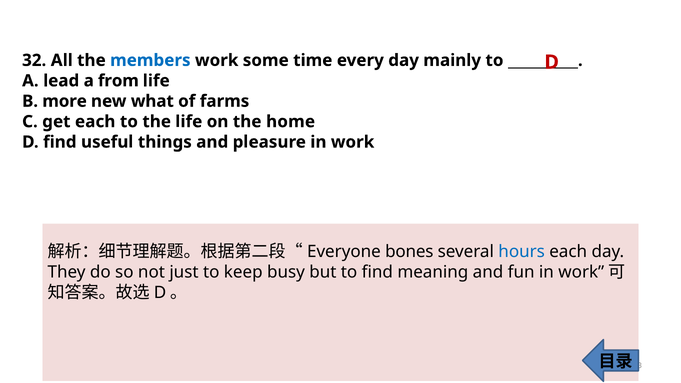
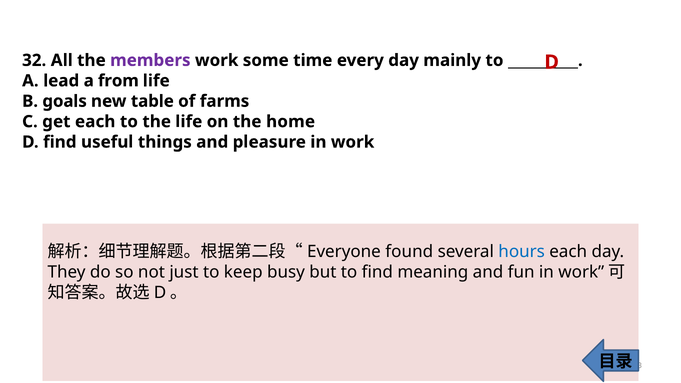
members colour: blue -> purple
more: more -> goals
what: what -> table
bones: bones -> found
